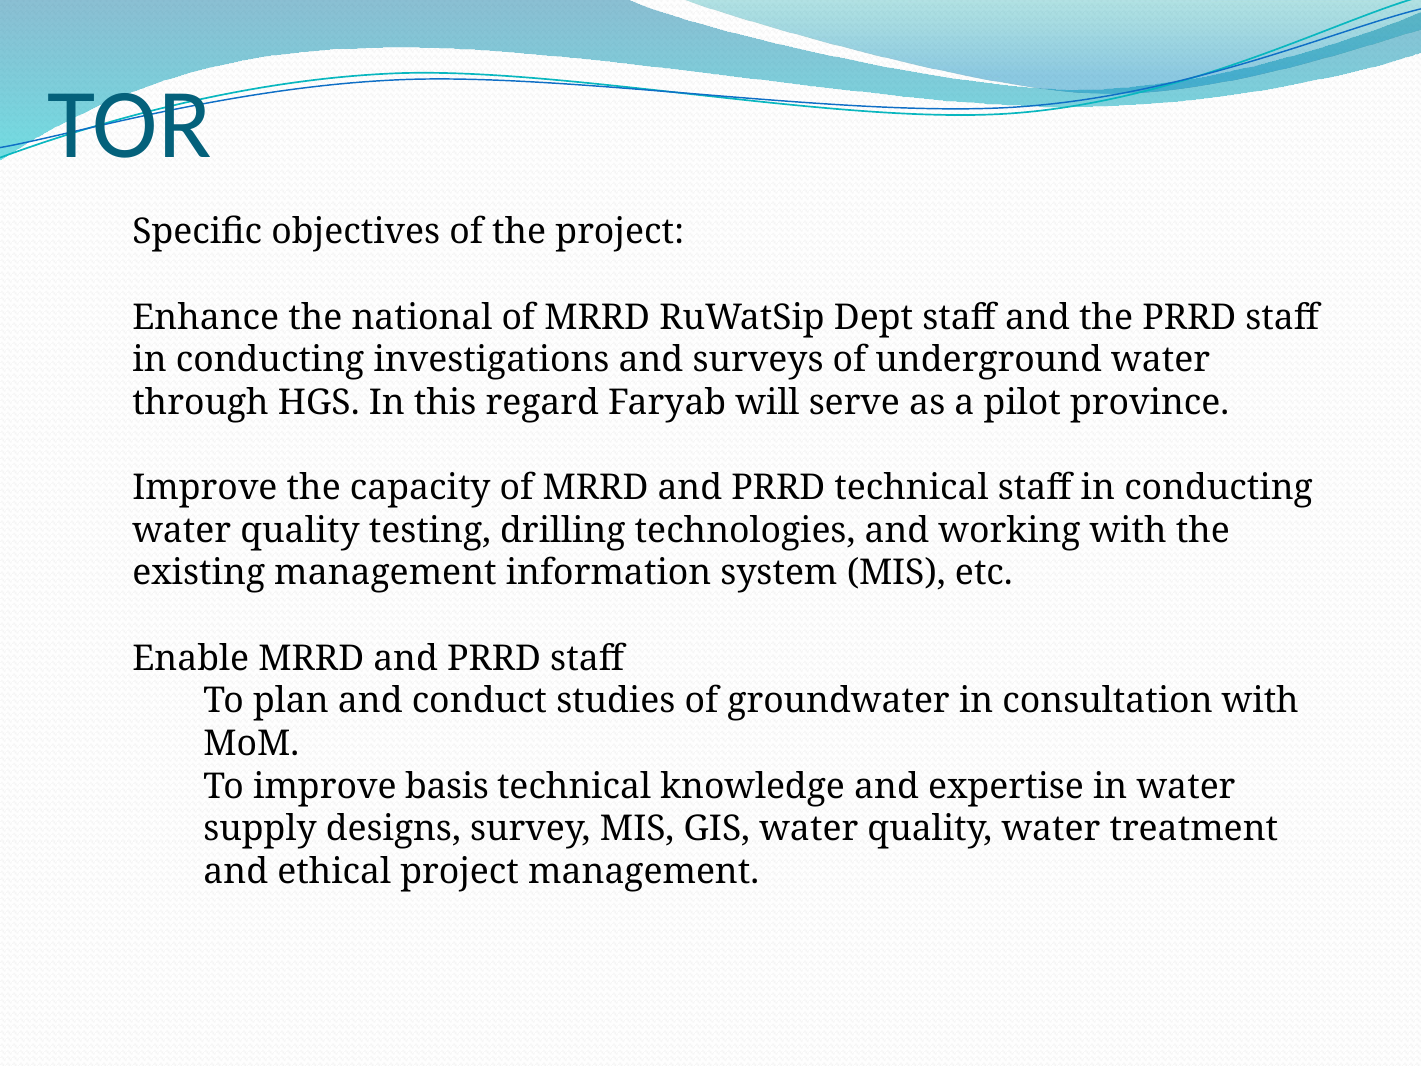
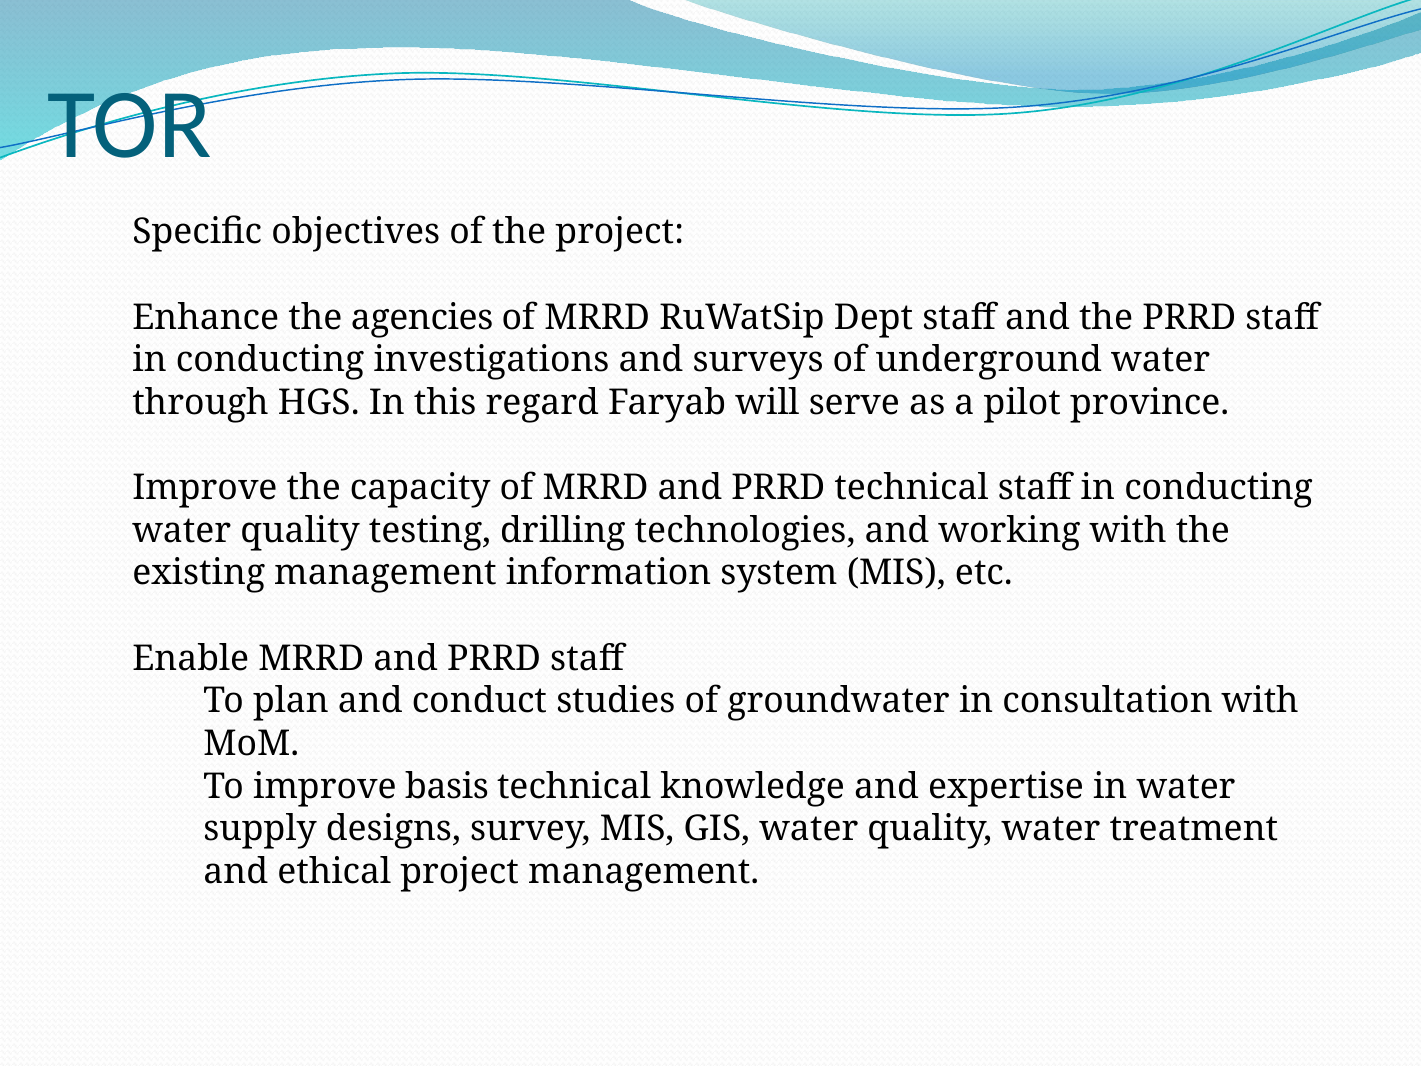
national: national -> agencies
